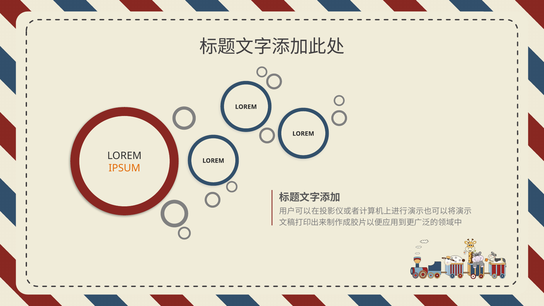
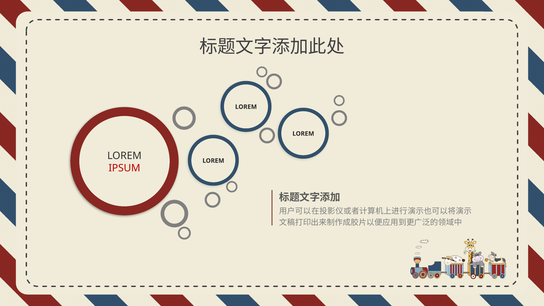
IPSUM colour: orange -> red
